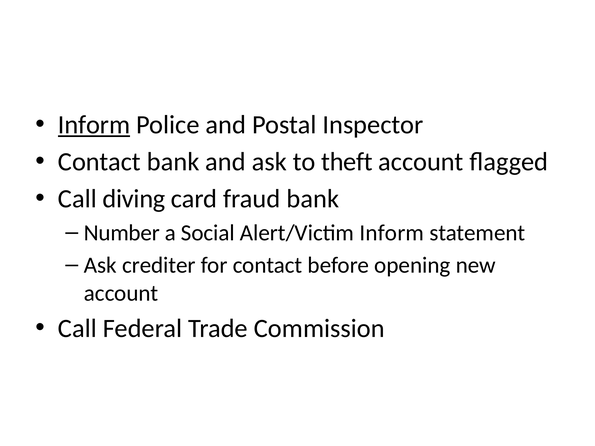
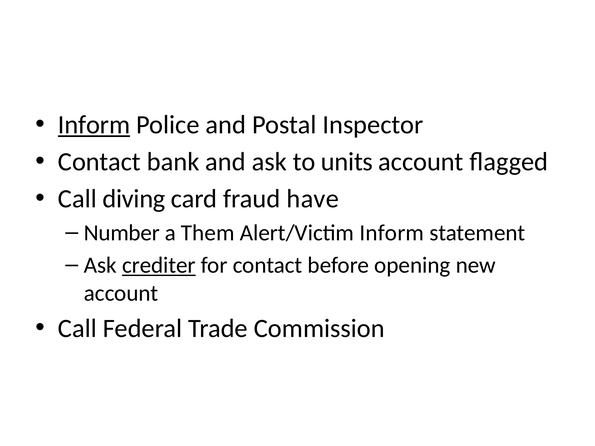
theft: theft -> units
fraud bank: bank -> have
Social: Social -> Them
crediter underline: none -> present
